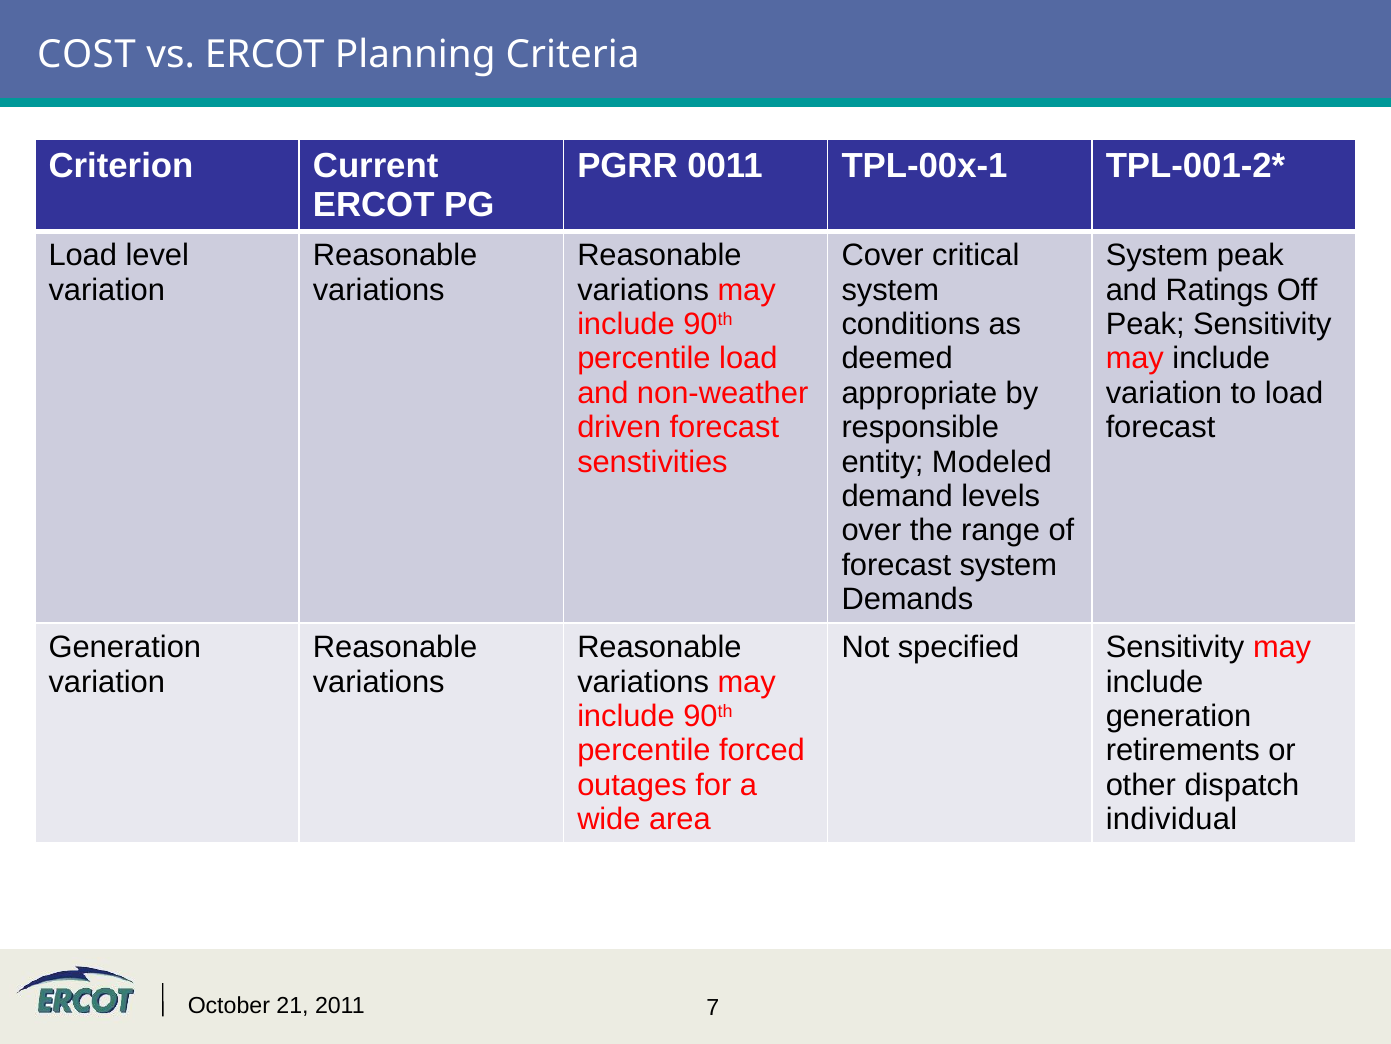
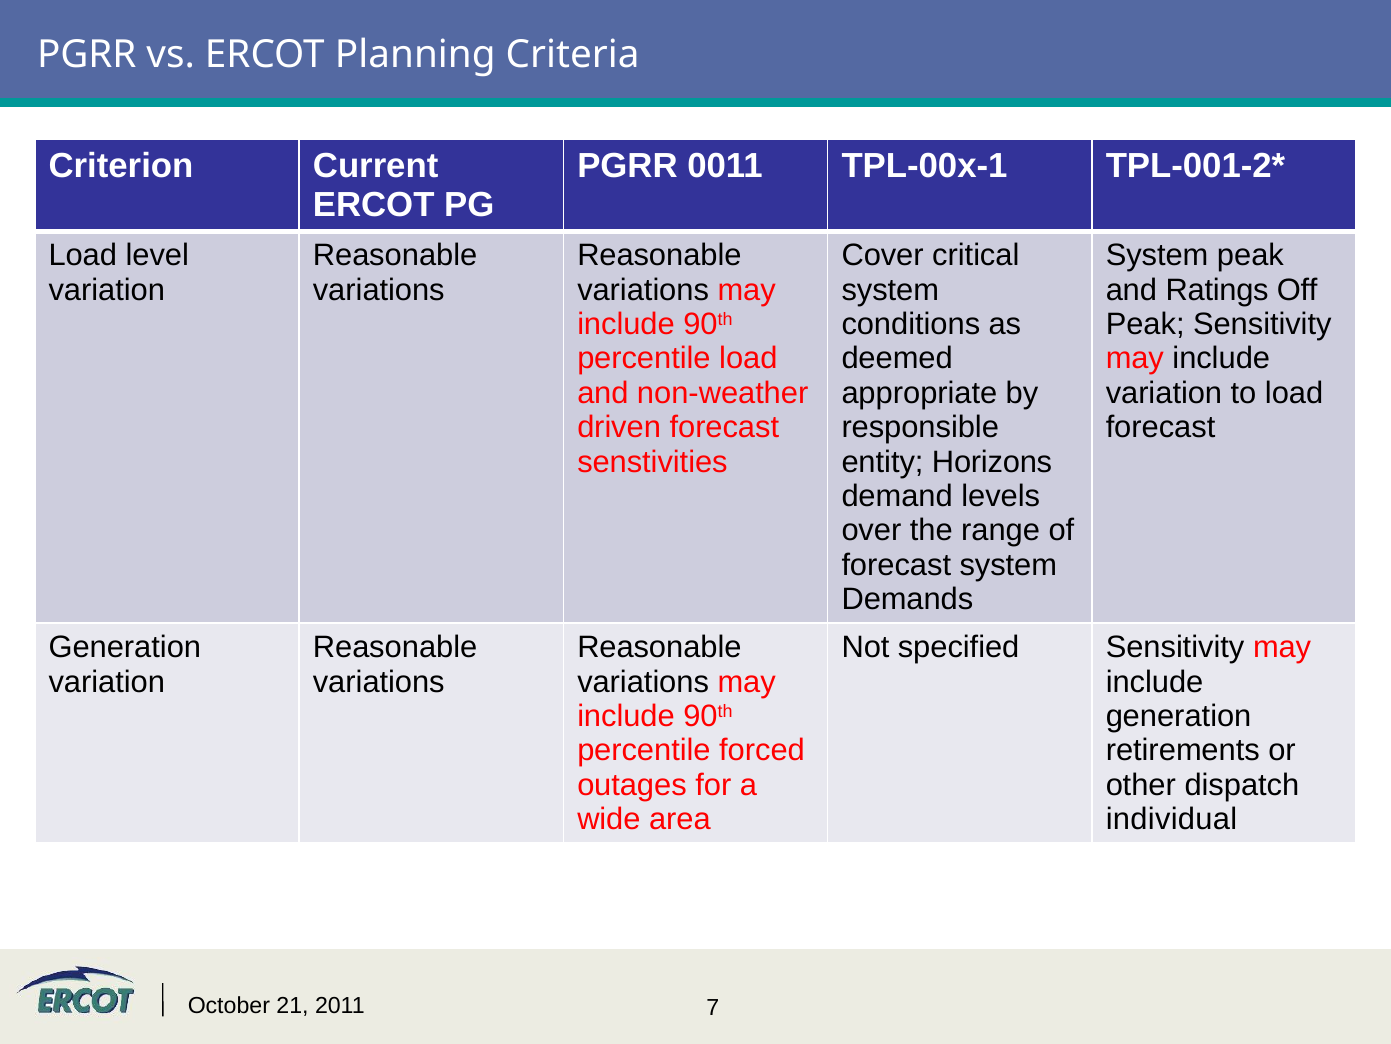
COST at (87, 55): COST -> PGRR
Modeled: Modeled -> Horizons
